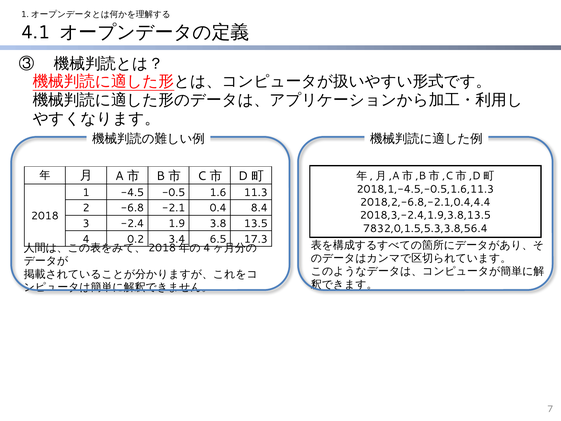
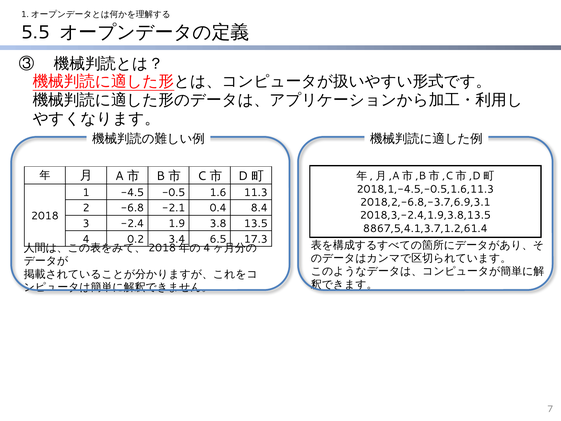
4.1: 4.1 -> 5.5
2018,2,-6.8,-2.1,0.4,4.4: 2018,2,-6.8,-2.1,0.4,4.4 -> 2018,2,-6.8,-3.7,6.9,3.1
7832,0,1.5,5.3,3.8,56.4: 7832,0,1.5,5.3,3.8,56.4 -> 8867,5,4.1,3.7,1.2,61.4
